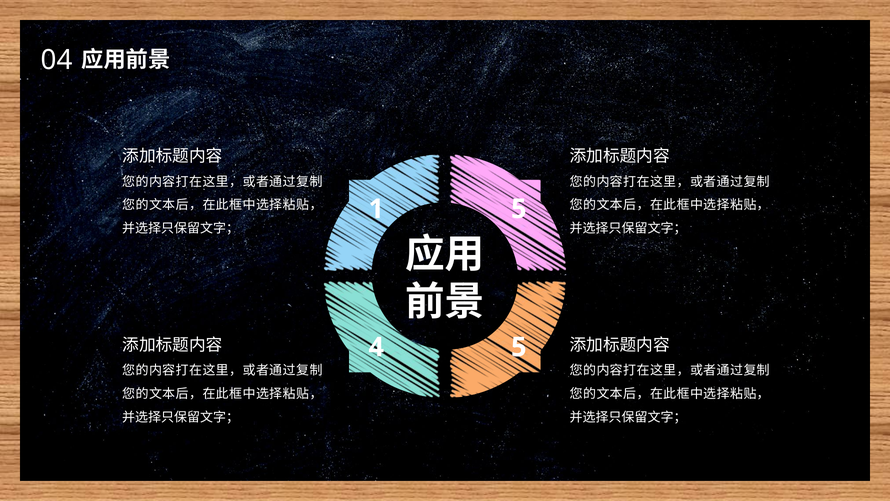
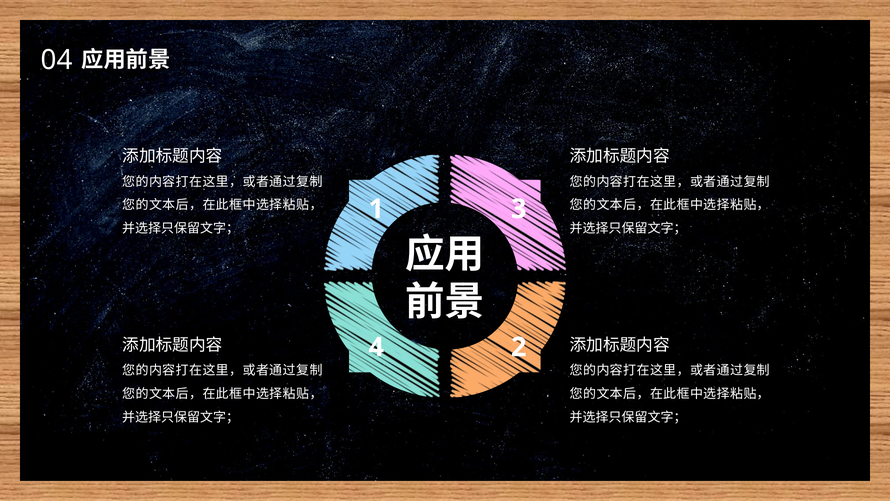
1 5: 5 -> 3
4 5: 5 -> 2
